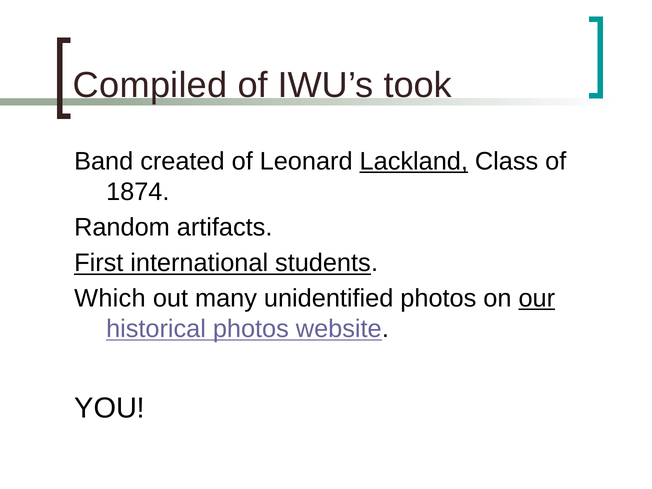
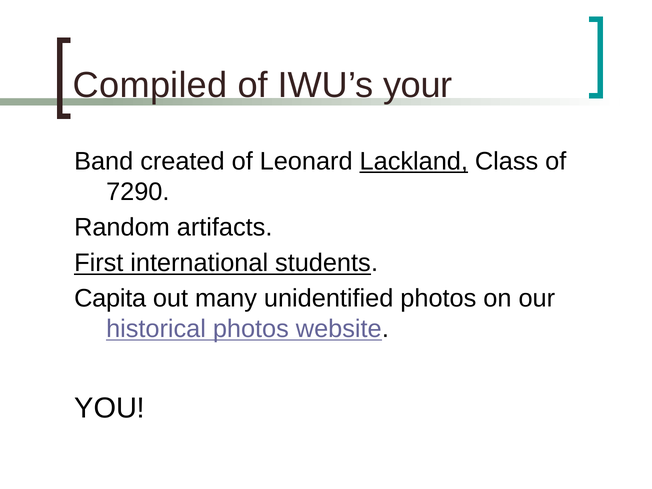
took: took -> your
1874: 1874 -> 7290
Which: Which -> Capita
our underline: present -> none
